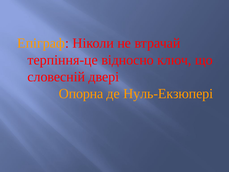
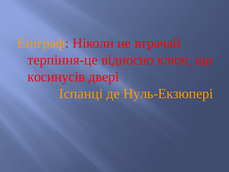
словесній: словесній -> косинусів
Опорна: Опорна -> Іспанці
